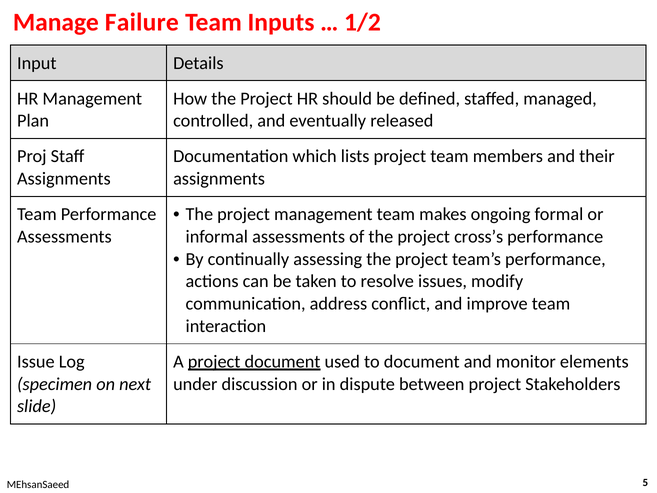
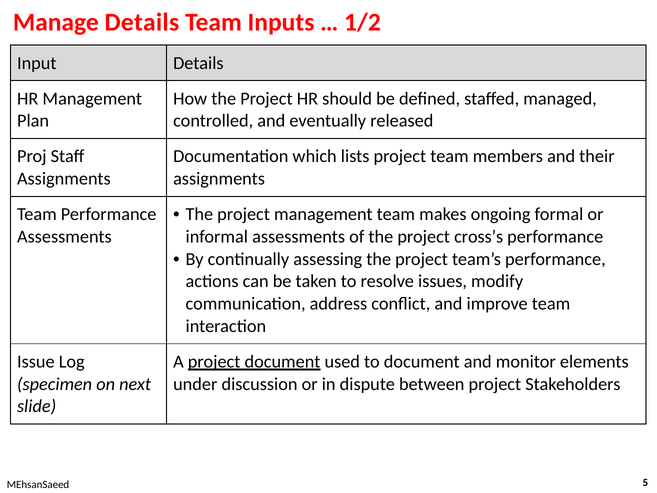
Manage Failure: Failure -> Details
